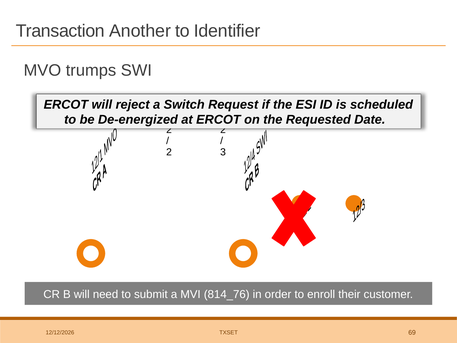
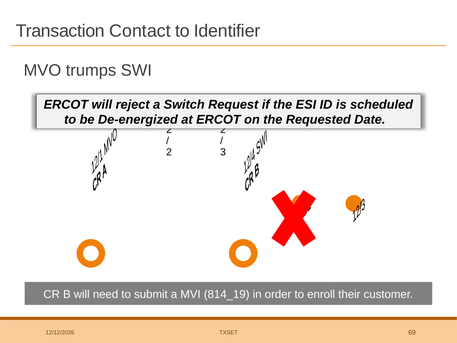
Another: Another -> Contact
814_76: 814_76 -> 814_19
